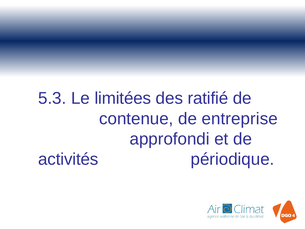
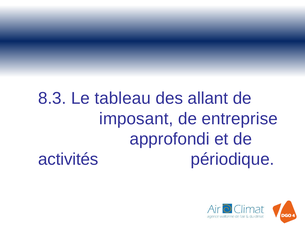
5.3: 5.3 -> 8.3
limitées: limitées -> tableau
ratifié: ratifié -> allant
contenue: contenue -> imposant
